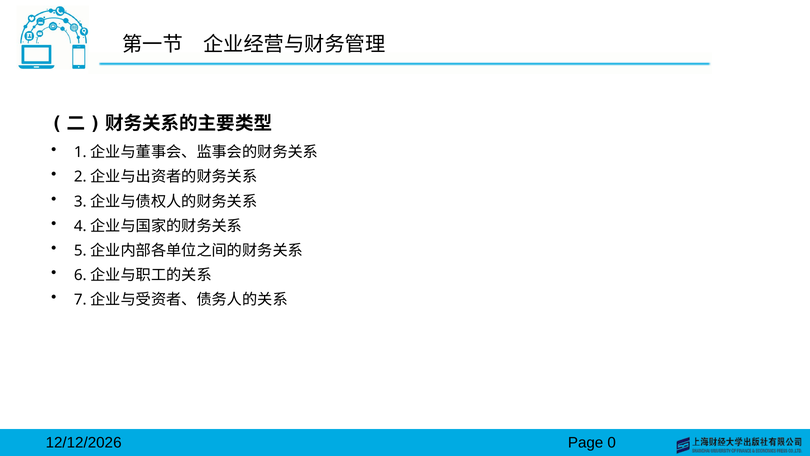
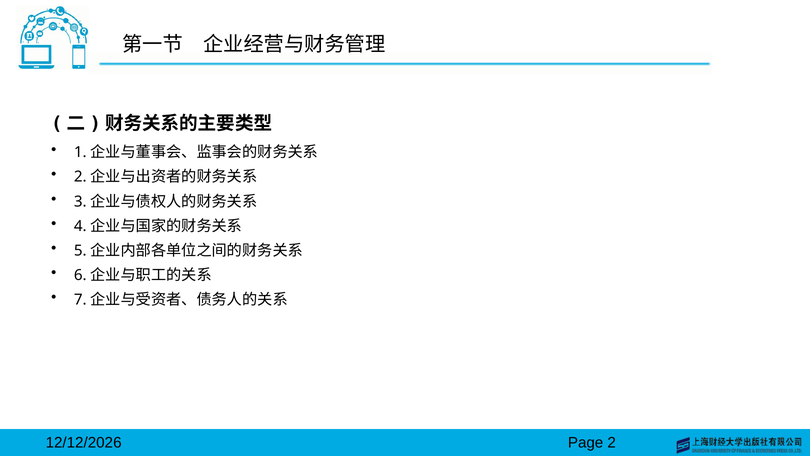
0: 0 -> 2
